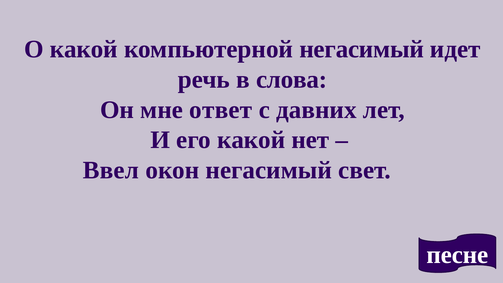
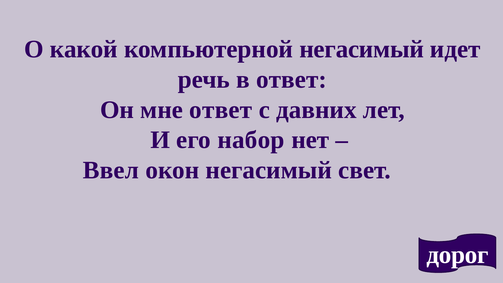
в слова: слова -> ответ
его какой: какой -> набор
песне: песне -> дорог
